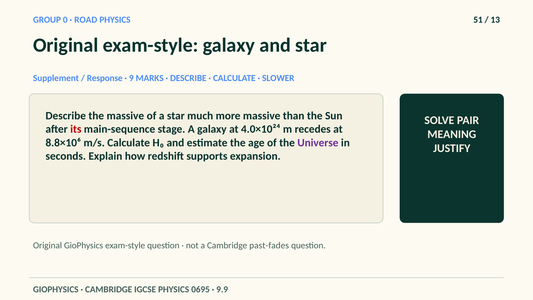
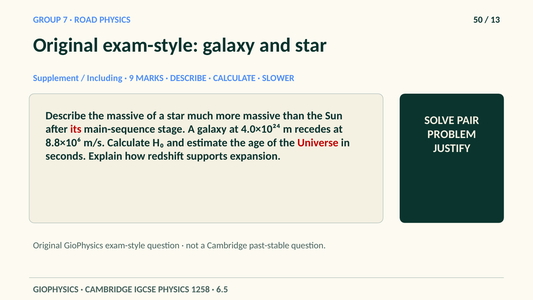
0: 0 -> 7
51: 51 -> 50
Response: Response -> Including
MEANING: MEANING -> PROBLEM
Universe colour: purple -> red
past-fades: past-fades -> past-stable
0695: 0695 -> 1258
9.9: 9.9 -> 6.5
